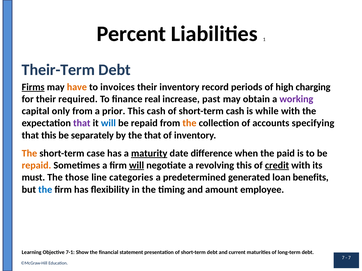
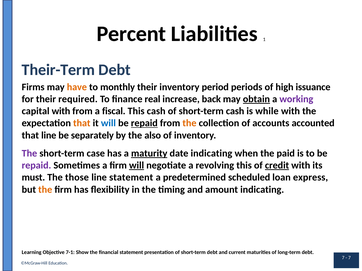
Firms underline: present -> none
invoices: invoices -> monthly
record: record -> period
charging: charging -> issuance
past: past -> back
obtain underline: none -> present
capital only: only -> with
prior: prior -> fiscal
that at (82, 123) colour: purple -> orange
repaid at (144, 123) underline: none -> present
specifying: specifying -> accounted
that this: this -> line
the that: that -> also
The at (29, 154) colour: orange -> purple
date difference: difference -> indicating
repaid at (36, 166) colour: orange -> purple
line categories: categories -> statement
generated: generated -> scheduled
benefits: benefits -> express
the at (45, 190) colour: blue -> orange
amount employee: employee -> indicating
